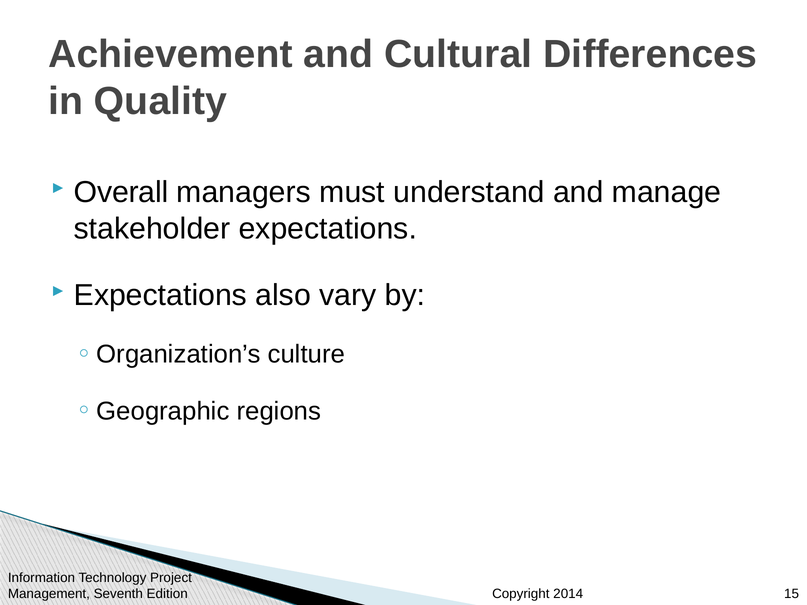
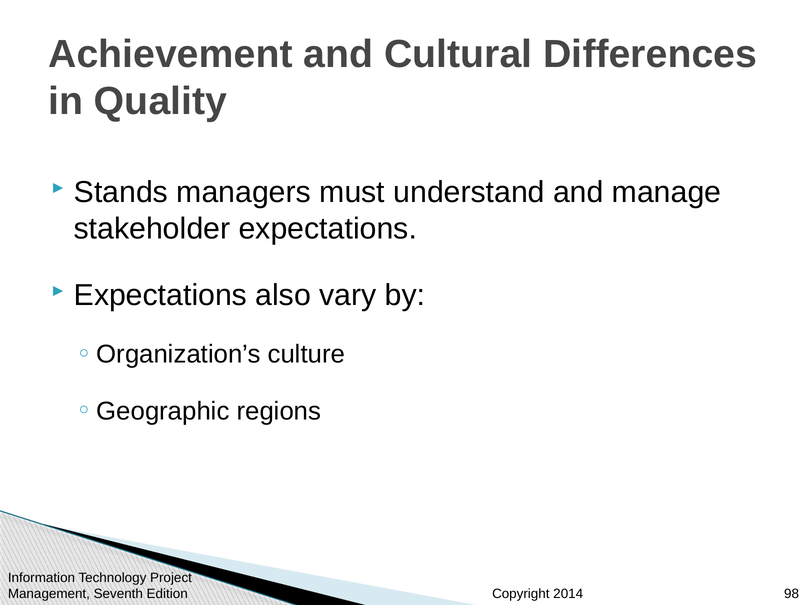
Overall: Overall -> Stands
15: 15 -> 98
